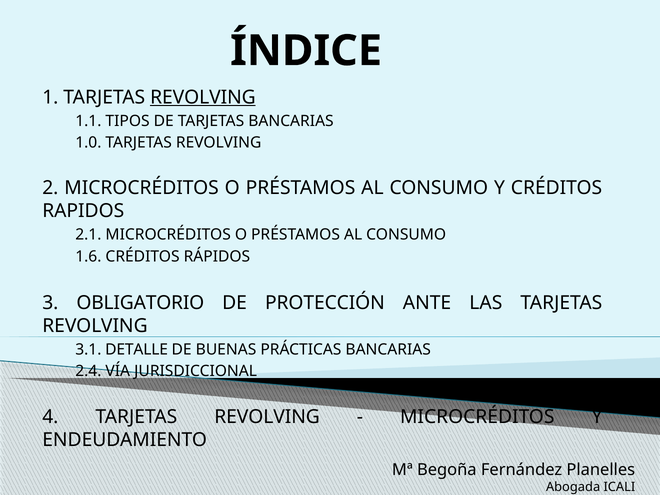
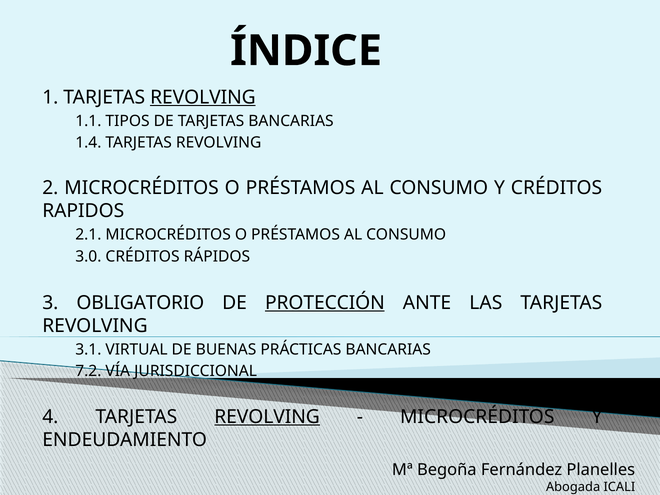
1.0: 1.0 -> 1.4
1.6: 1.6 -> 3.0
PROTECCIÓN underline: none -> present
DETALLE: DETALLE -> VIRTUAL
2.4: 2.4 -> 7.2
REVOLVING at (267, 417) underline: none -> present
